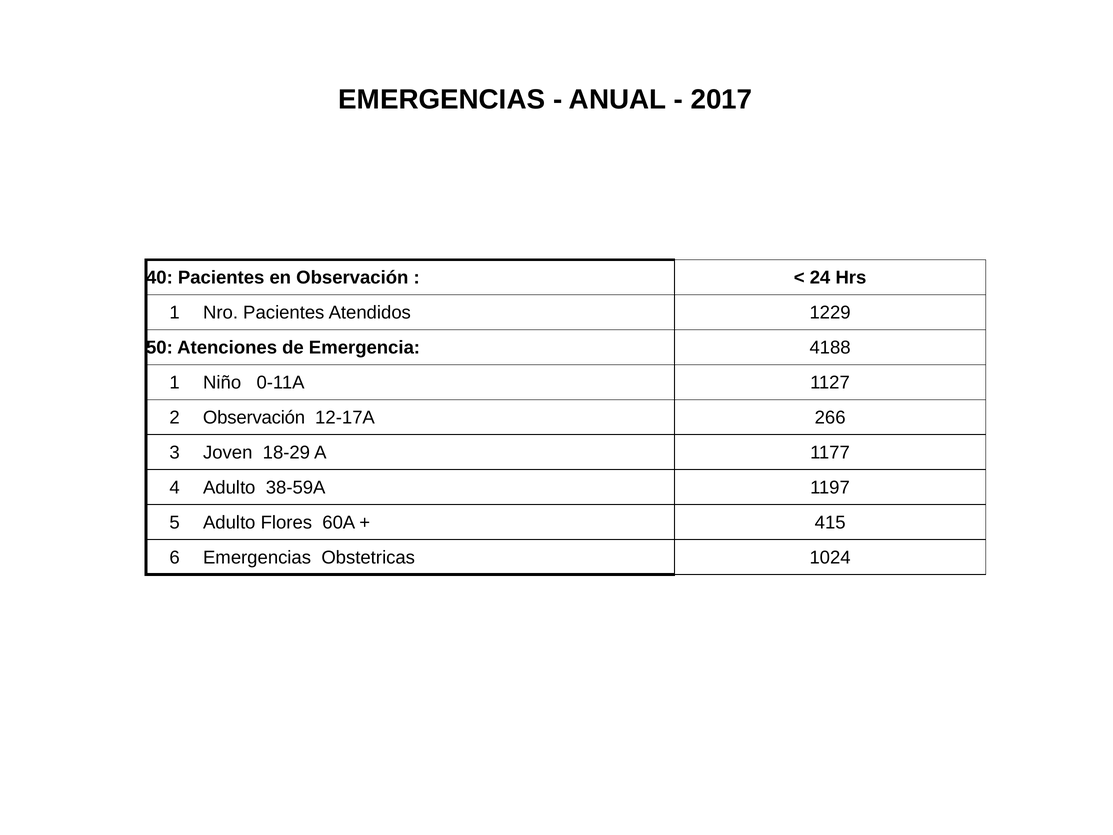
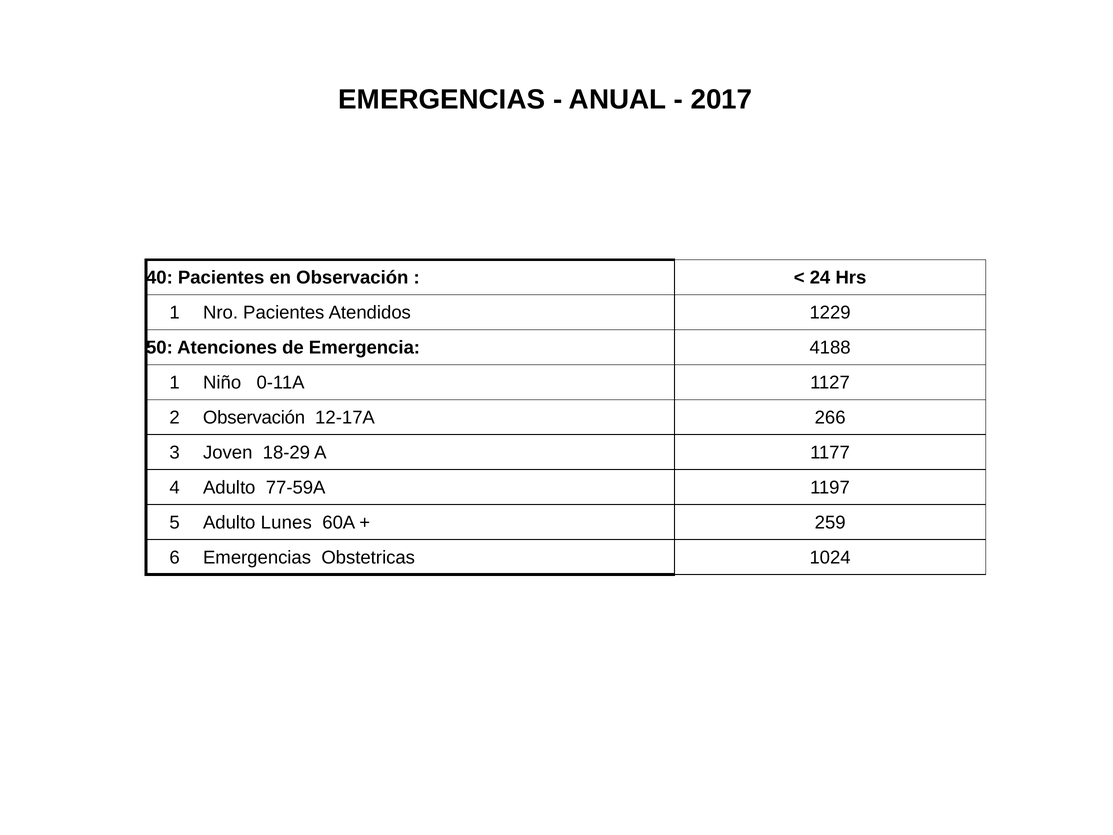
38-59A: 38-59A -> 77-59A
Flores: Flores -> Lunes
415: 415 -> 259
